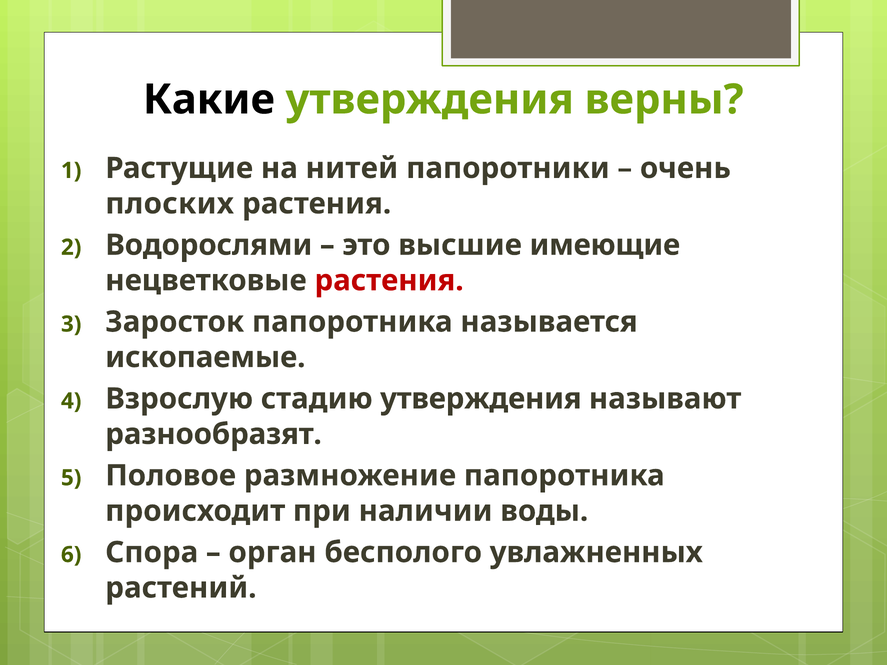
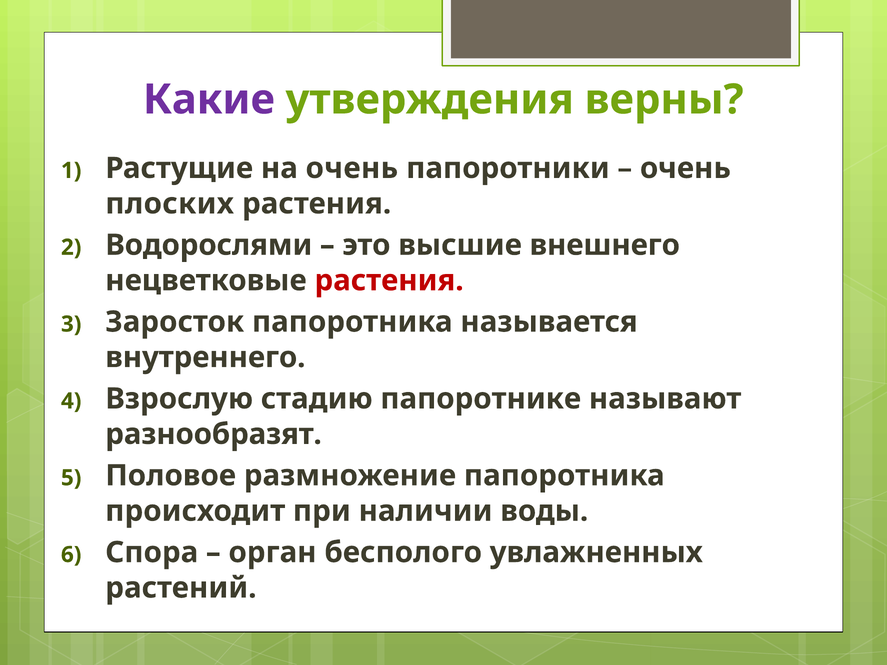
Какие colour: black -> purple
на нитей: нитей -> очень
имеющие: имеющие -> внешнего
ископаемые: ископаемые -> внутреннего
стадию утверждения: утверждения -> папоротнике
